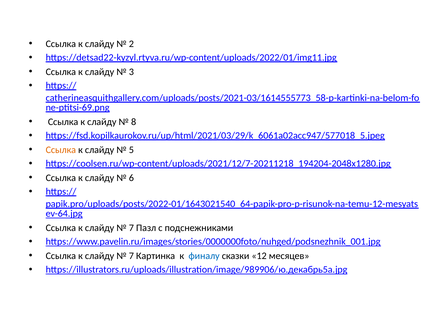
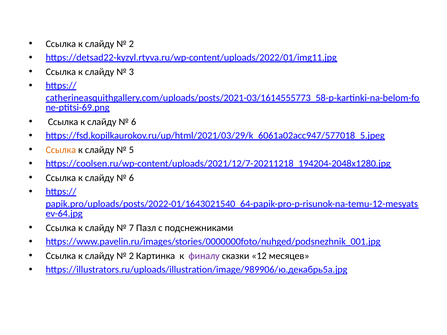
8 at (134, 122): 8 -> 6
7 at (131, 256): 7 -> 2
финалу colour: blue -> purple
